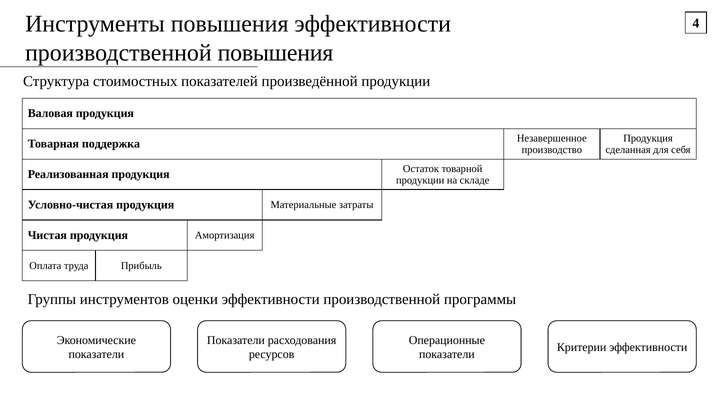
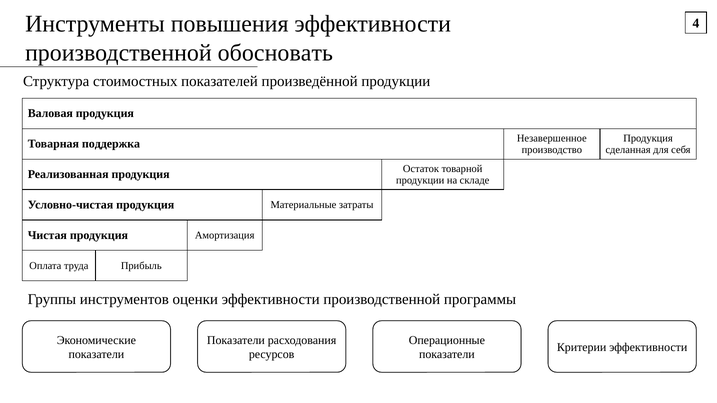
производственной повышения: повышения -> обосновать
